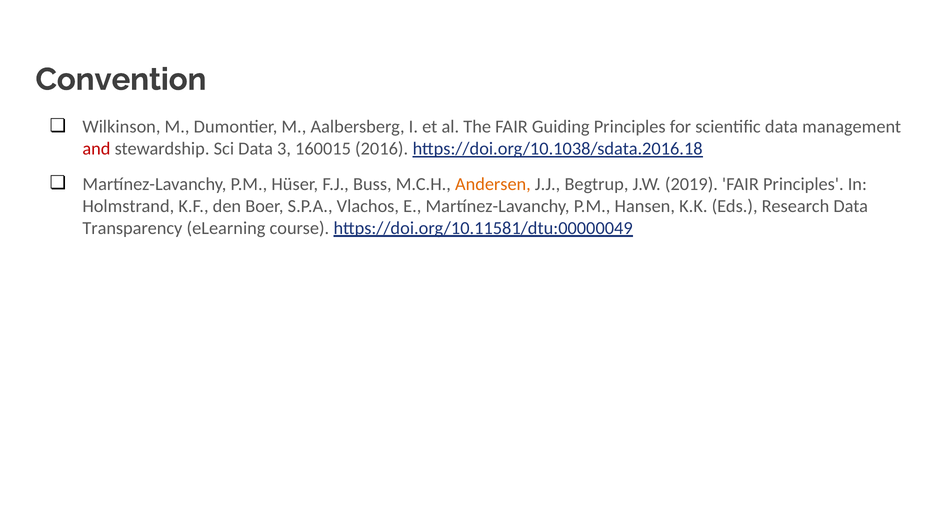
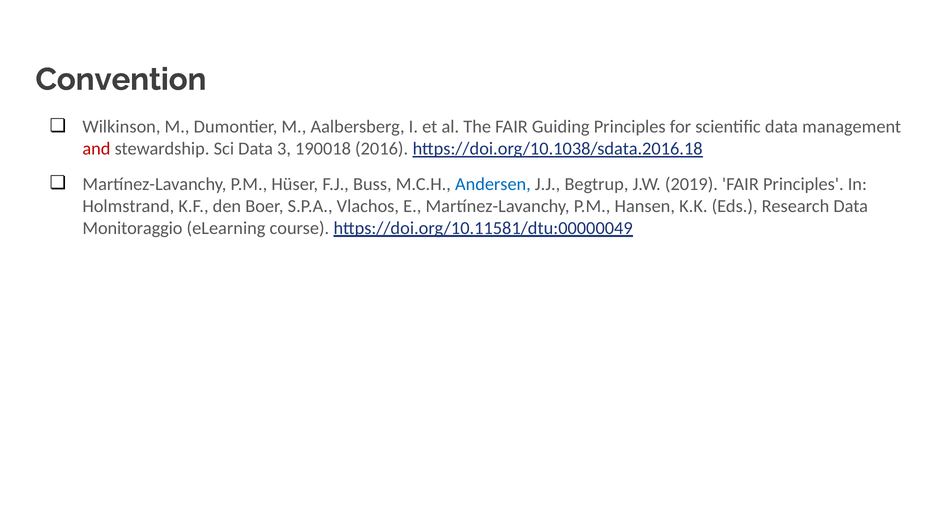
160015: 160015 -> 190018
Andersen colour: orange -> blue
Transparency: Transparency -> Monitoraggio
